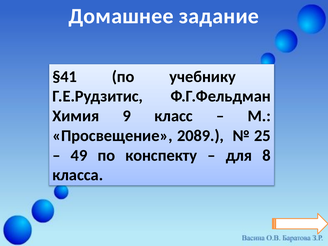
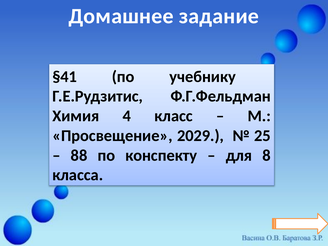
9: 9 -> 4
2089: 2089 -> 2029
49: 49 -> 88
